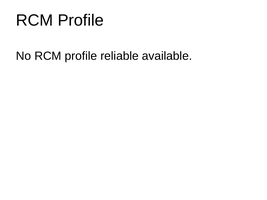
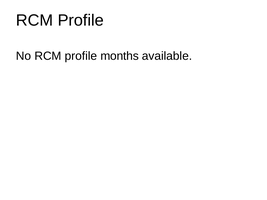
reliable: reliable -> months
